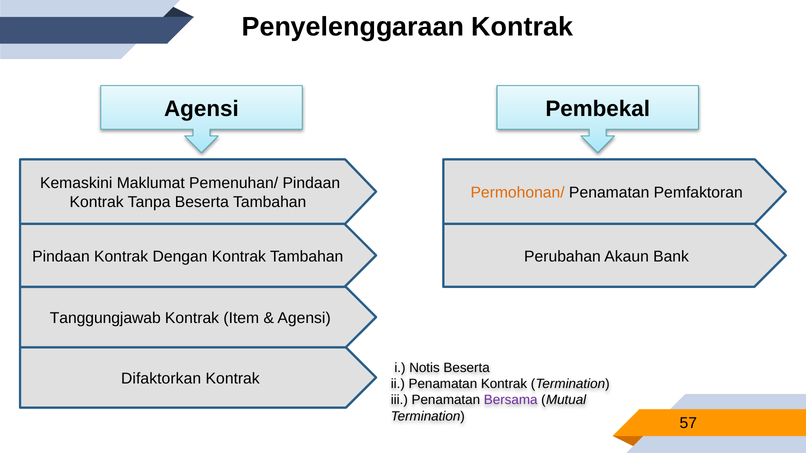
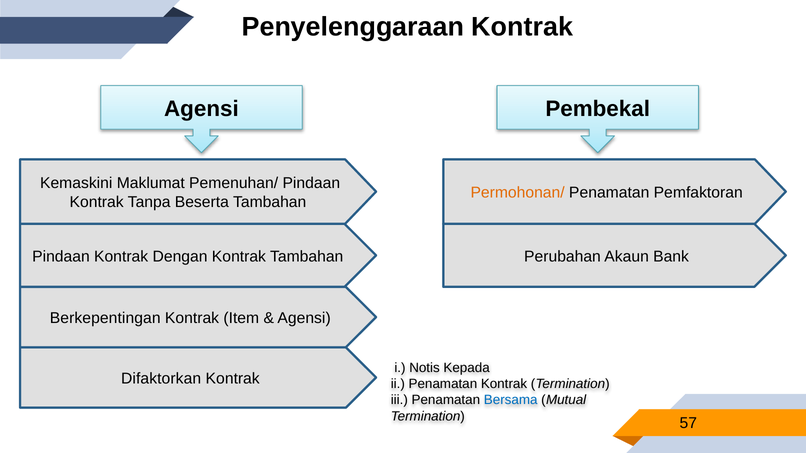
Tanggungjawab: Tanggungjawab -> Berkepentingan
Notis Beserta: Beserta -> Kepada
Bersama colour: purple -> blue
